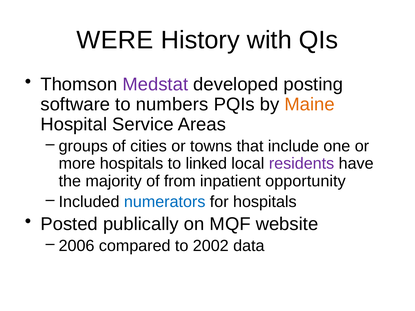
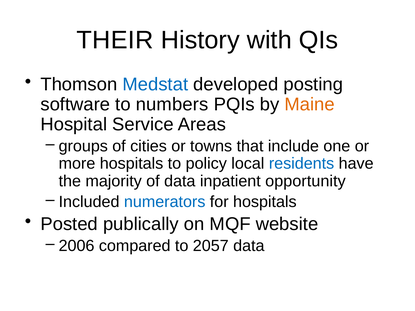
WERE: WERE -> THEIR
Medstat colour: purple -> blue
linked: linked -> policy
residents colour: purple -> blue
of from: from -> data
2002: 2002 -> 2057
